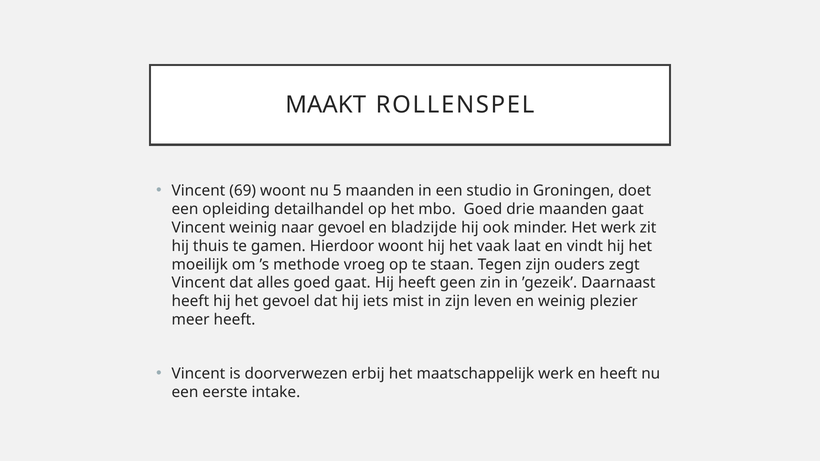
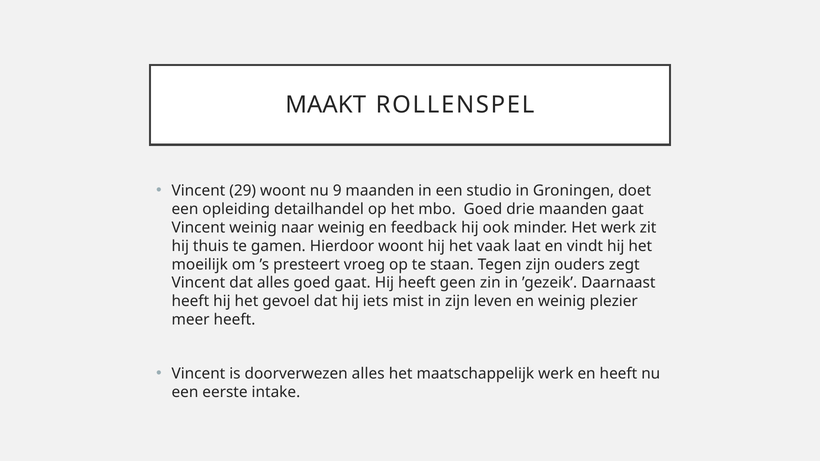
69: 69 -> 29
5: 5 -> 9
naar gevoel: gevoel -> weinig
bladzijde: bladzijde -> feedback
methode: methode -> presteert
doorverwezen erbij: erbij -> alles
